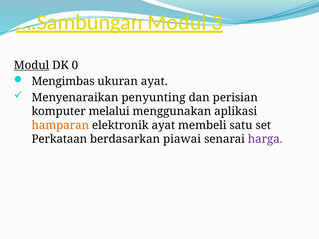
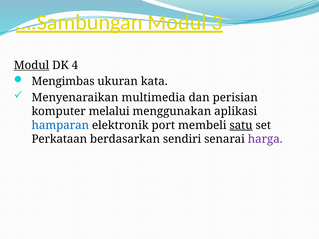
0: 0 -> 4
ukuran ayat: ayat -> kata
penyunting: penyunting -> multimedia
hamparan colour: orange -> blue
elektronik ayat: ayat -> port
satu underline: none -> present
piawai: piawai -> sendiri
